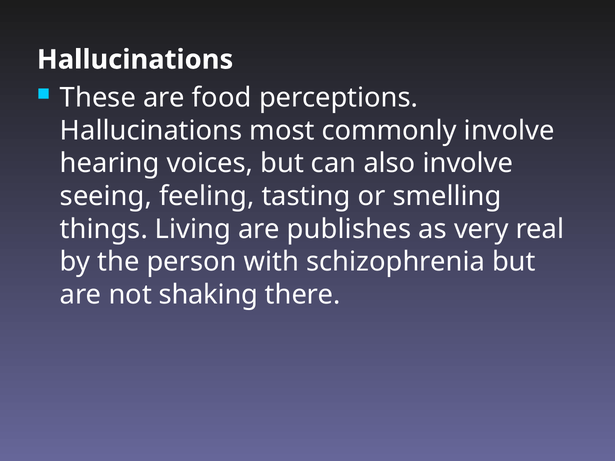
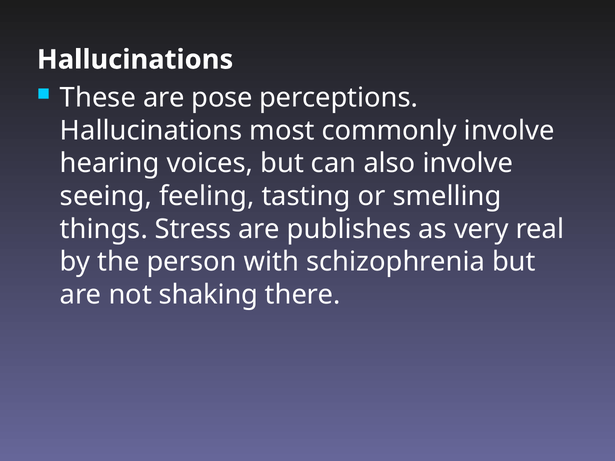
food: food -> pose
Living: Living -> Stress
